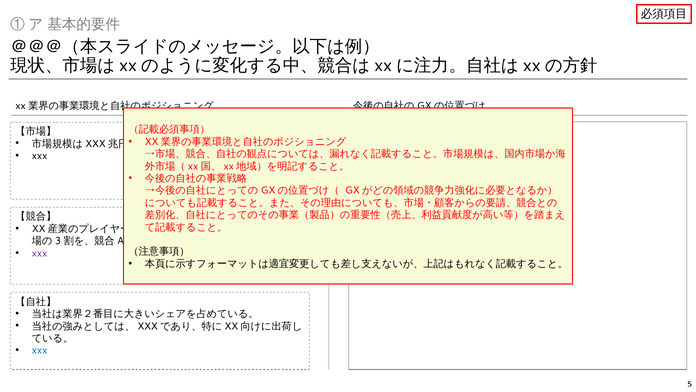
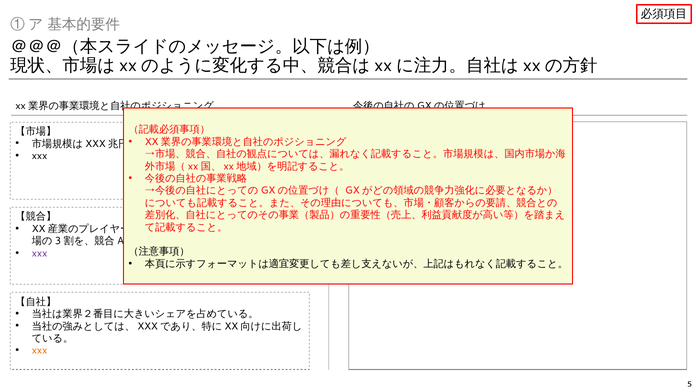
xxx at (40, 350) colour: blue -> orange
